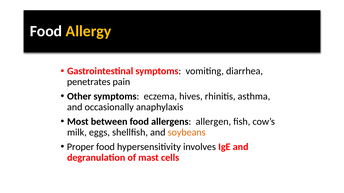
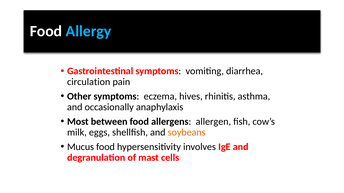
Allergy colour: yellow -> light blue
penetrates: penetrates -> circulation
Proper: Proper -> Mucus
